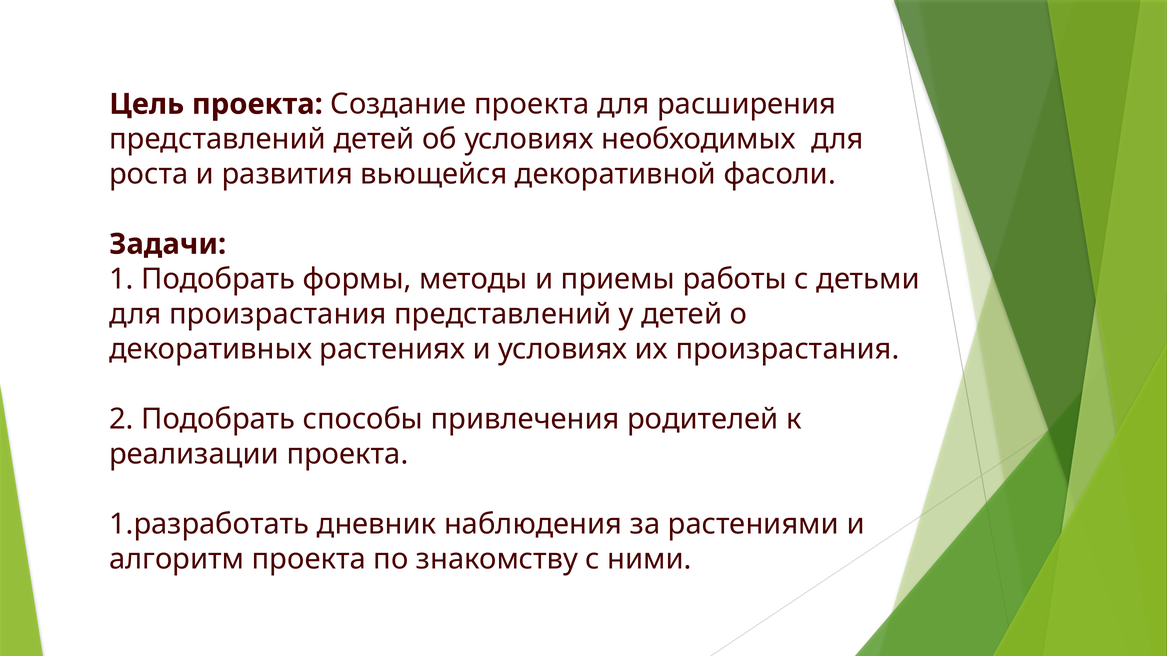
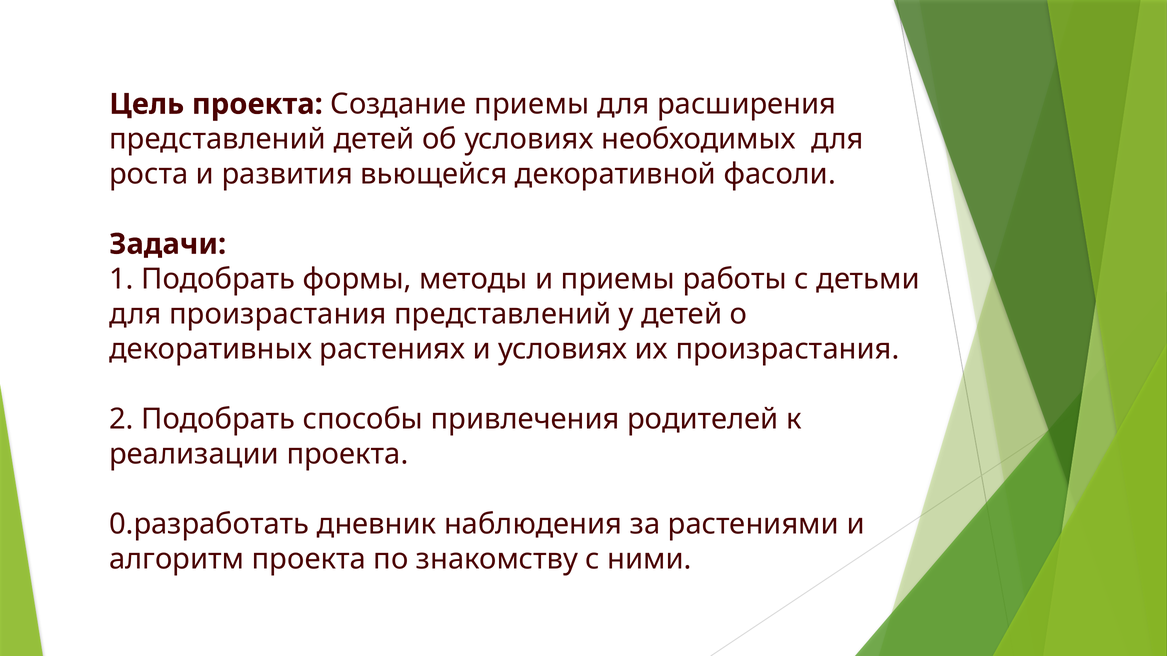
Создание проекта: проекта -> приемы
1.разработать: 1.разработать -> 0.разработать
